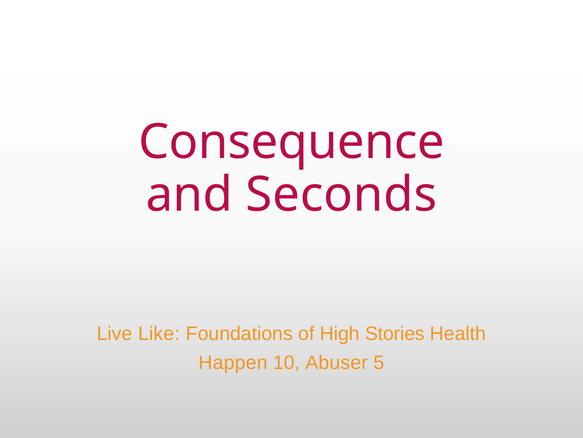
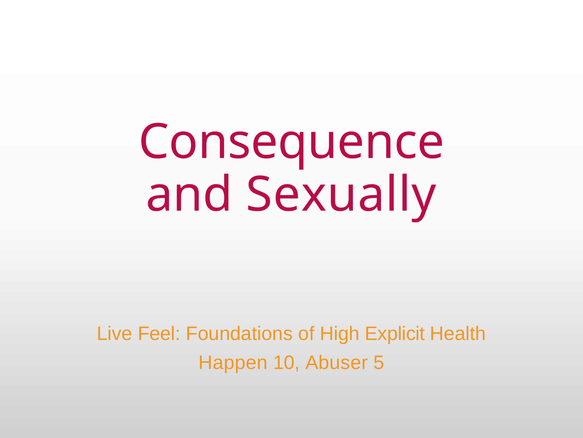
Seconds: Seconds -> Sexually
Like: Like -> Feel
Stories: Stories -> Explicit
